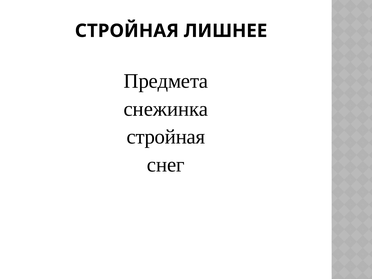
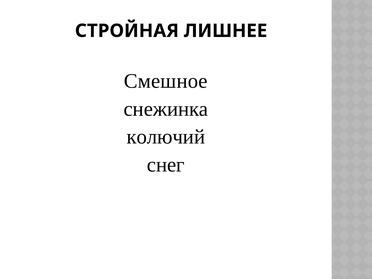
Предмета: Предмета -> Смешное
стройная at (166, 137): стройная -> колючий
